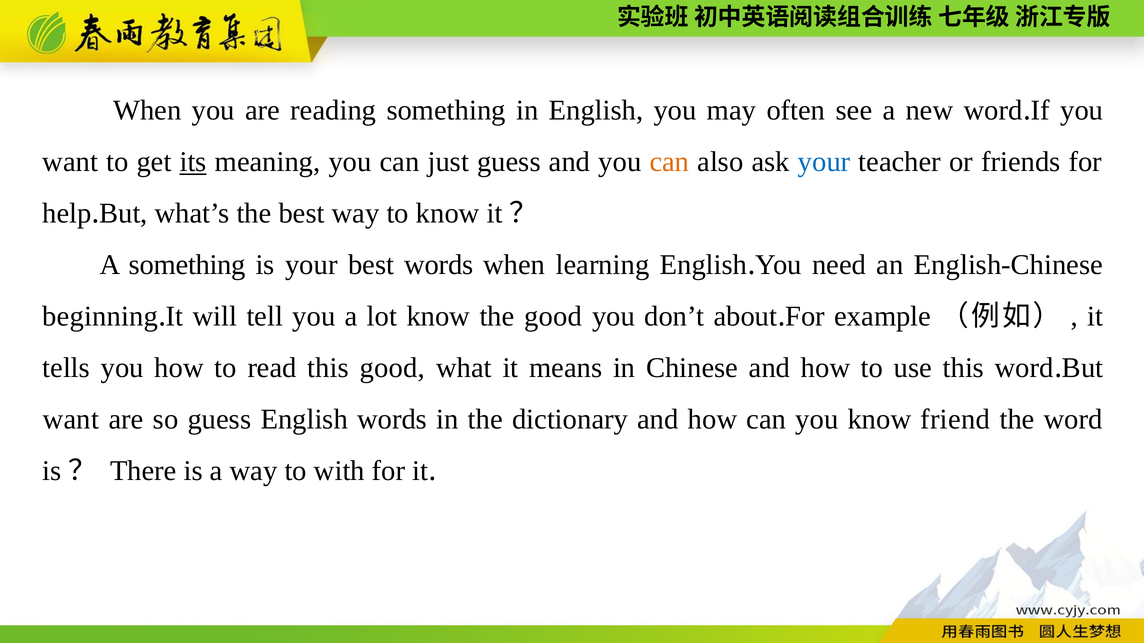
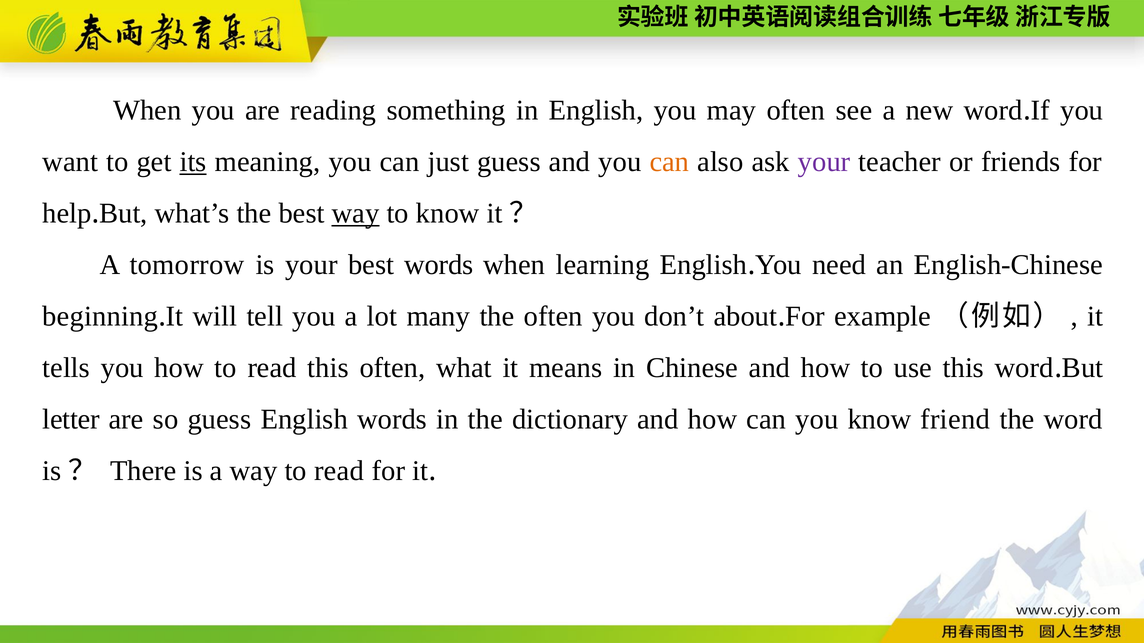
your at (824, 162) colour: blue -> purple
way at (356, 214) underline: none -> present
A something: something -> tomorrow
lot know: know -> many
the good: good -> often
this good: good -> often
want at (71, 420): want -> letter
way to with: with -> read
